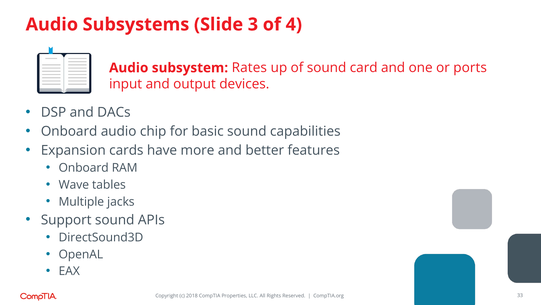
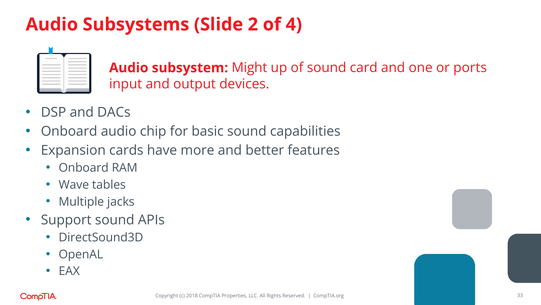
3: 3 -> 2
Rates: Rates -> Might
